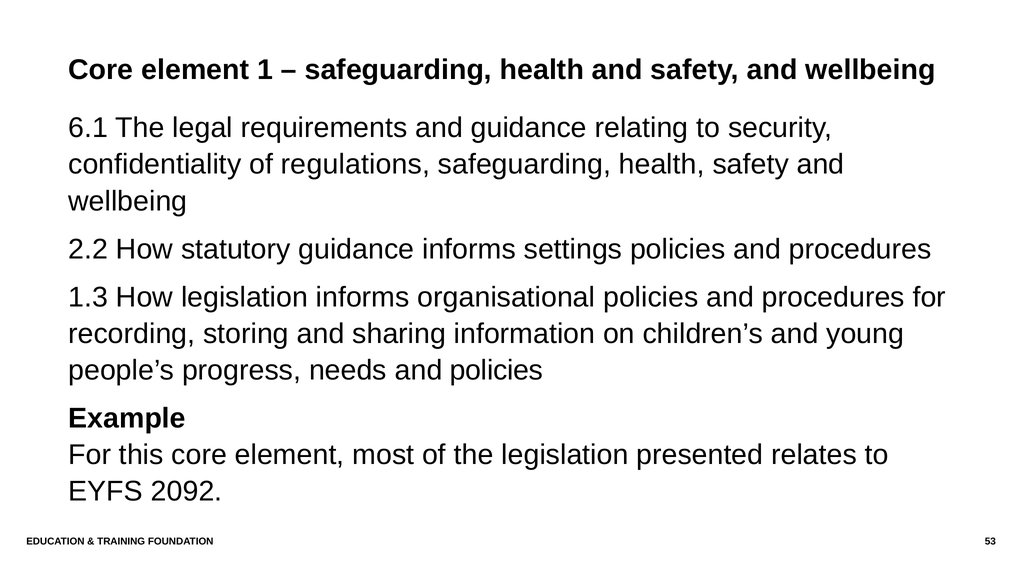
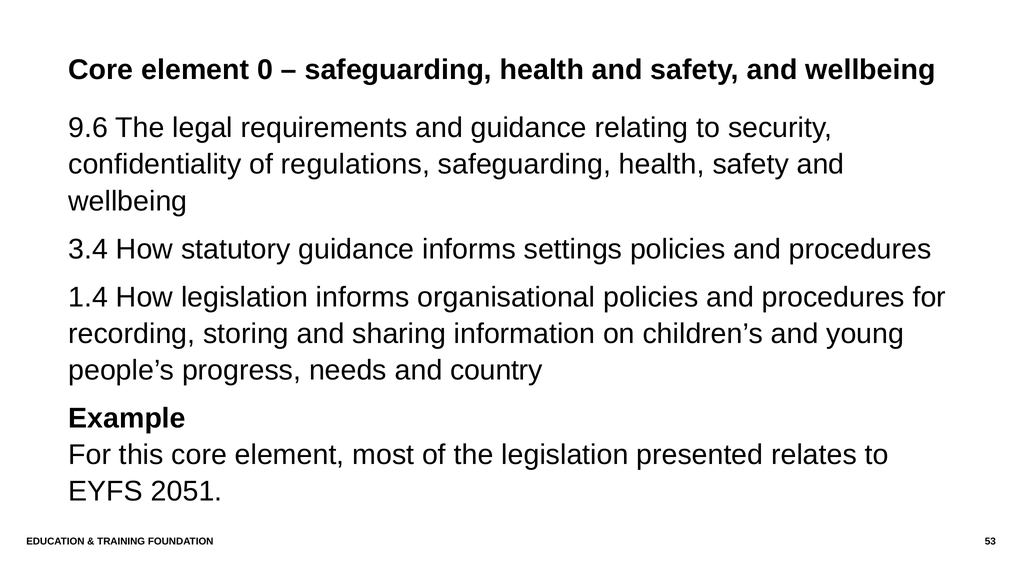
1: 1 -> 0
6.1: 6.1 -> 9.6
2.2: 2.2 -> 3.4
1.3: 1.3 -> 1.4
and policies: policies -> country
2092: 2092 -> 2051
